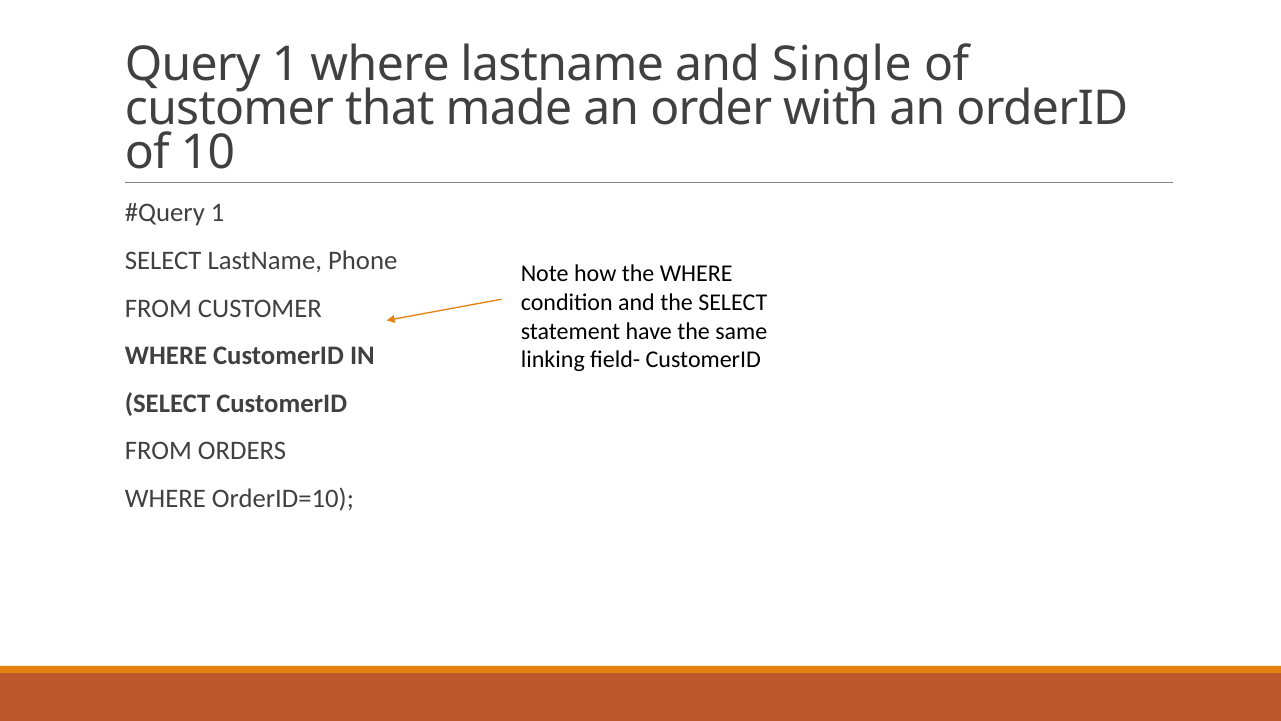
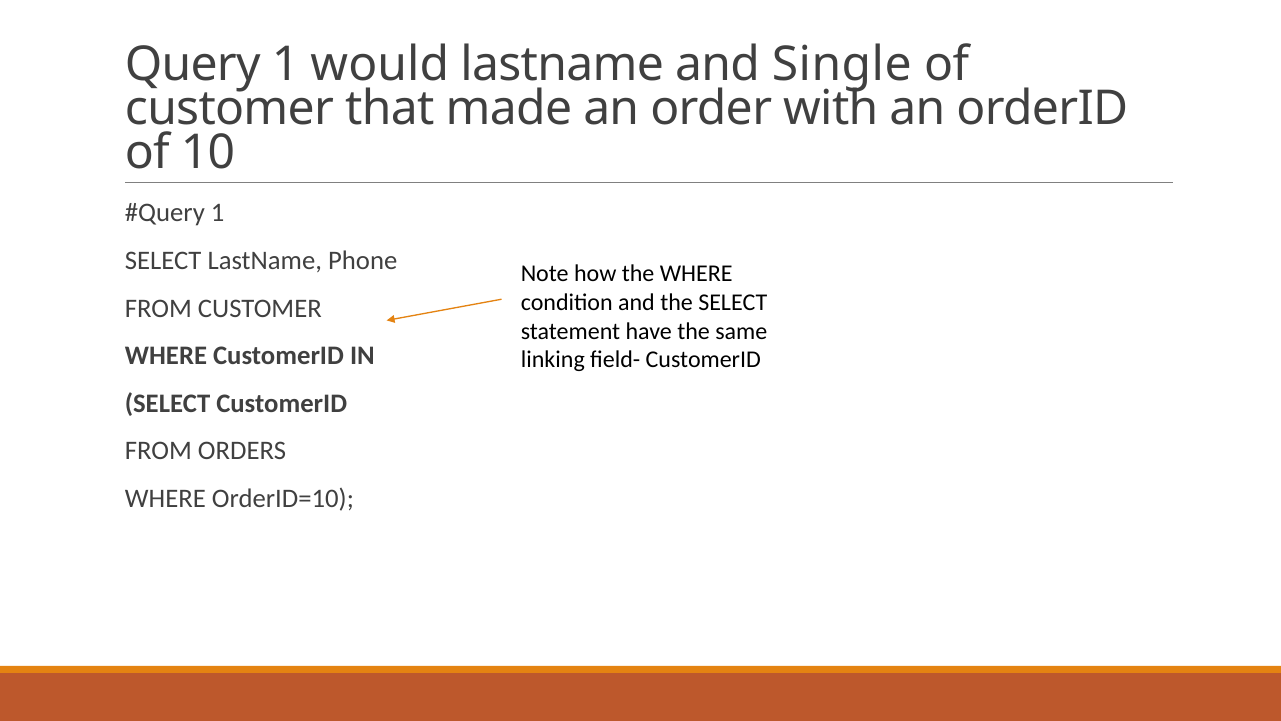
1 where: where -> would
